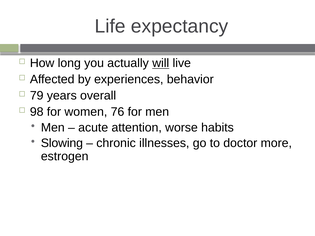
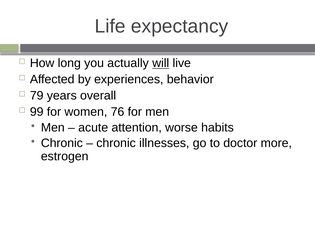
98: 98 -> 99
Slowing at (62, 143): Slowing -> Chronic
